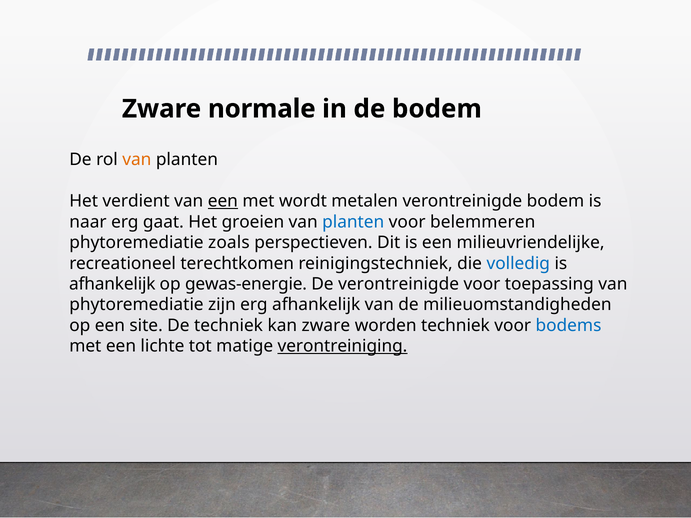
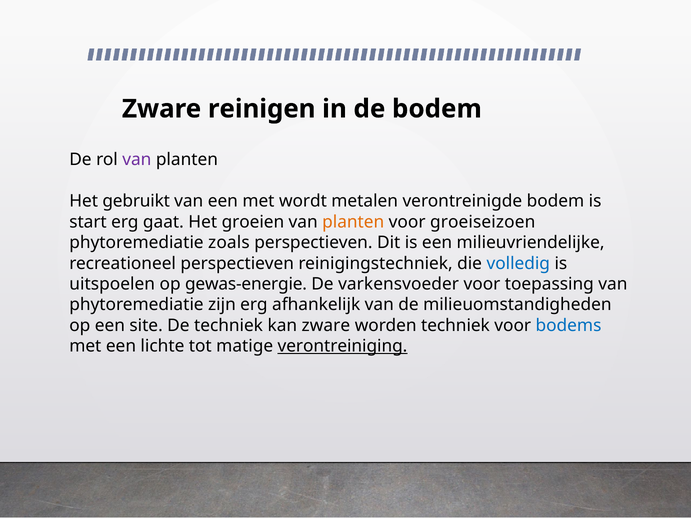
normale: normale -> reinigen
van at (137, 160) colour: orange -> purple
verdient: verdient -> gebruikt
een at (223, 201) underline: present -> none
naar: naar -> start
planten at (353, 222) colour: blue -> orange
belemmeren: belemmeren -> groeiseizoen
recreationeel terechtkomen: terechtkomen -> perspectieven
afhankelijk at (112, 284): afhankelijk -> uitspoelen
De verontreinigde: verontreinigde -> varkensvoeder
